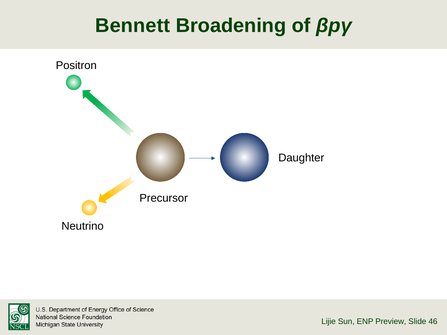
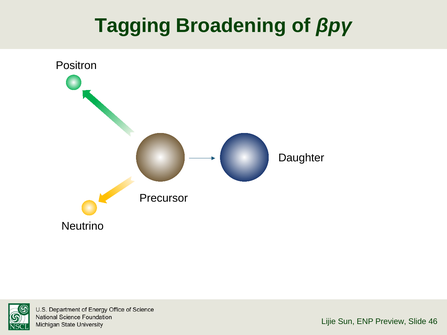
Bennett: Bennett -> Tagging
